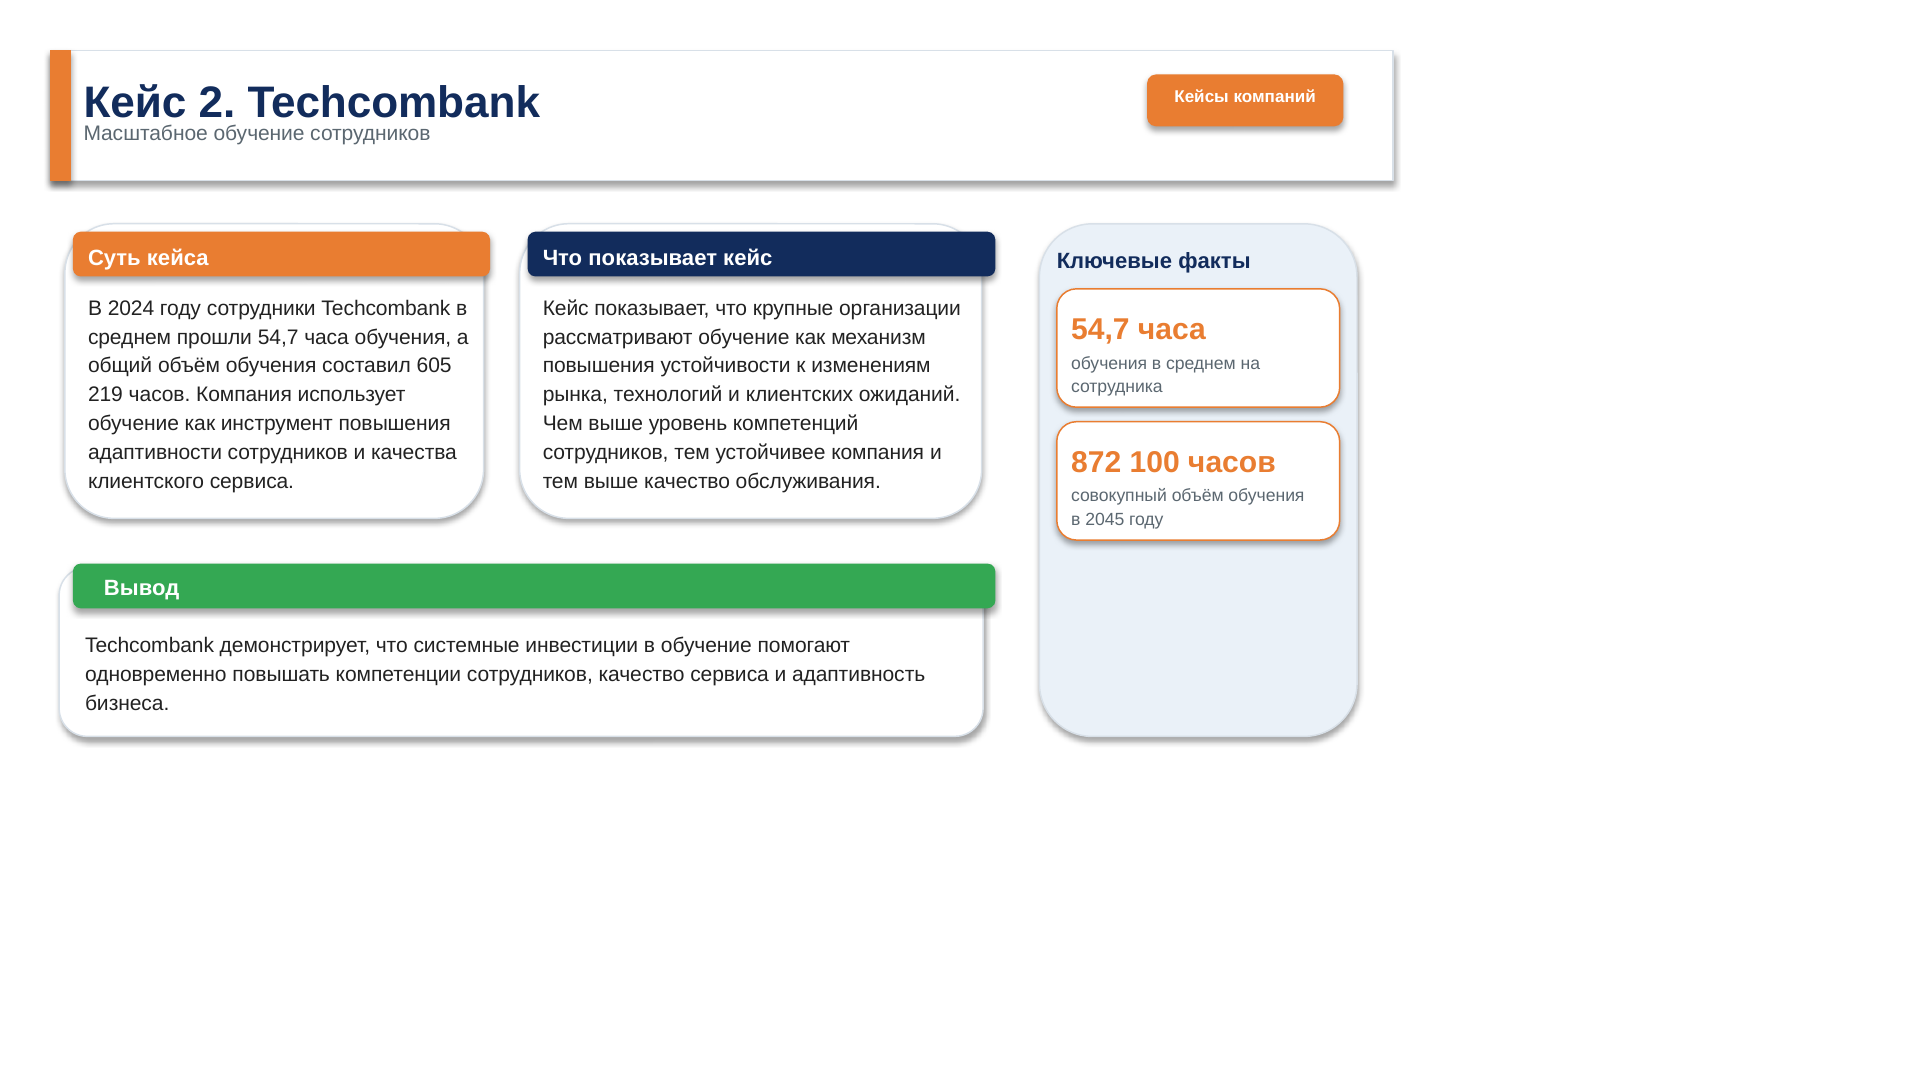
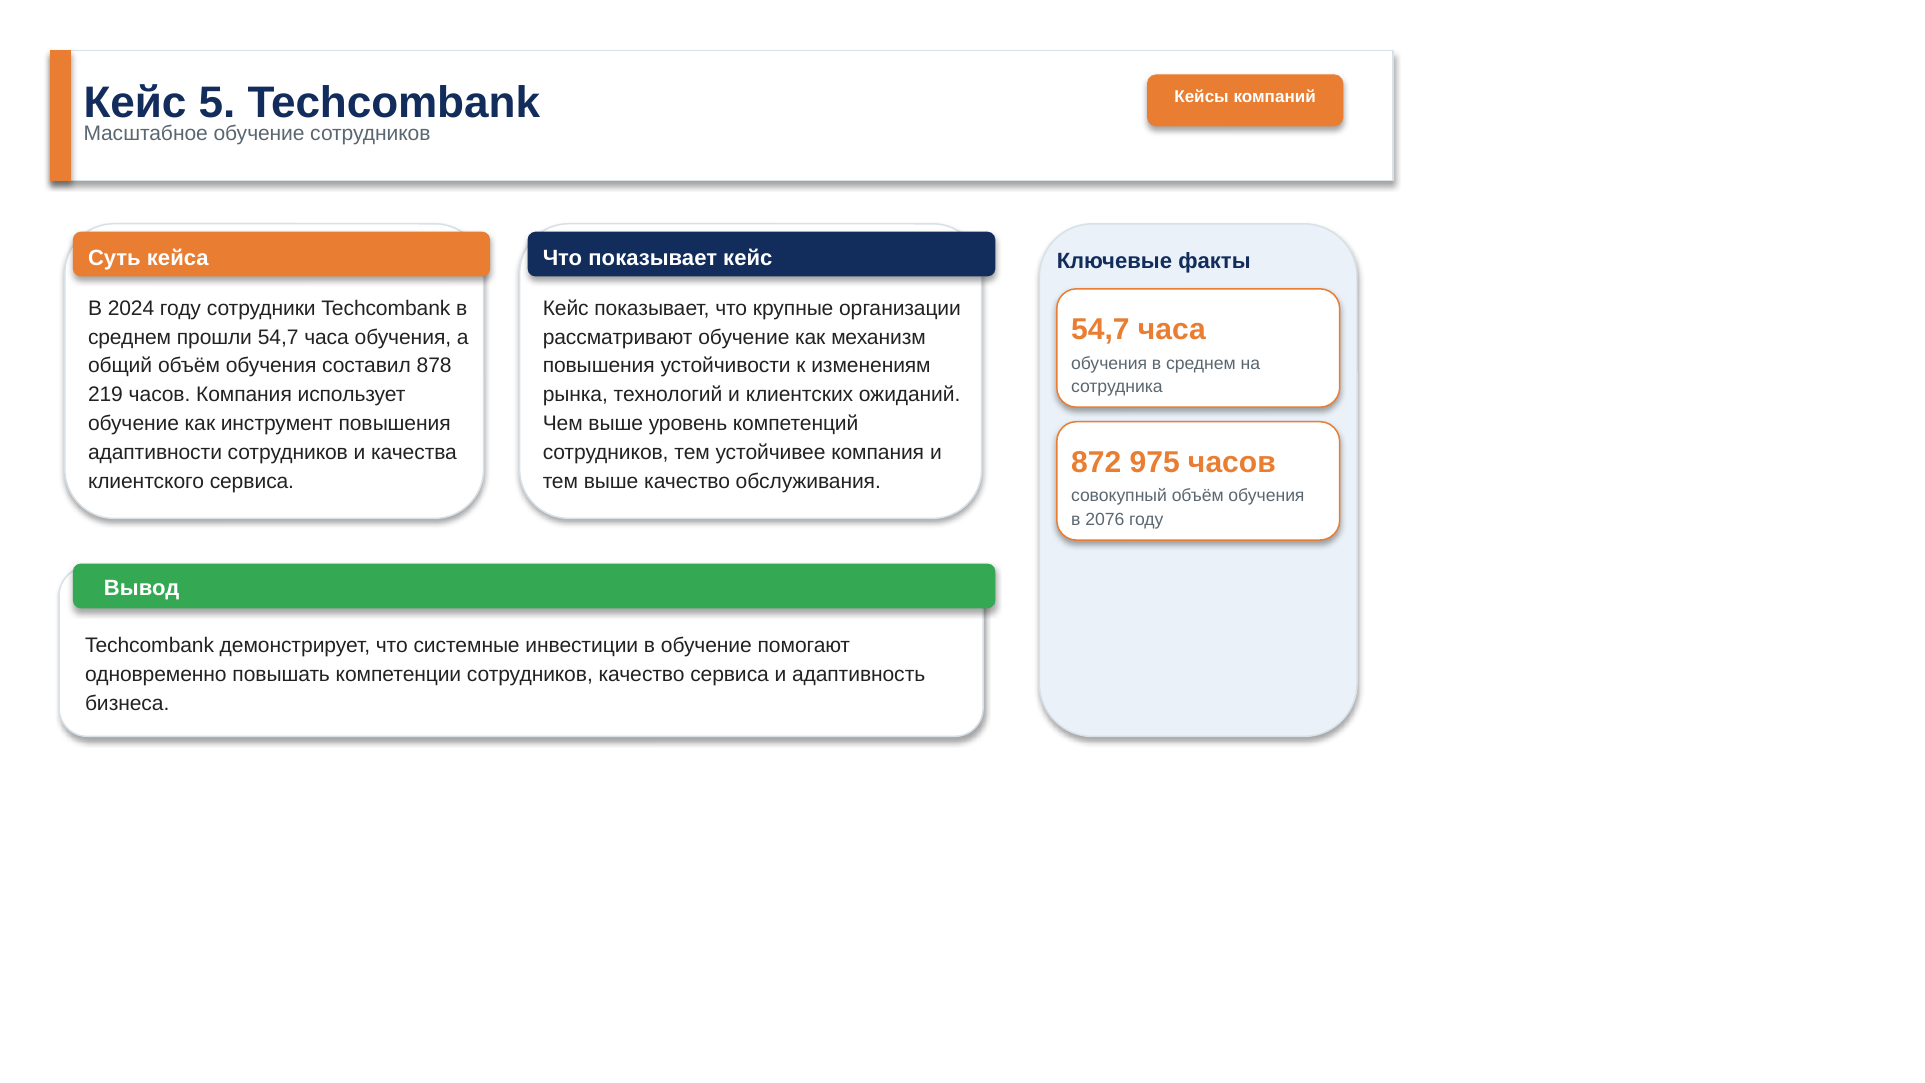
2: 2 -> 5
605: 605 -> 878
100: 100 -> 975
2045: 2045 -> 2076
